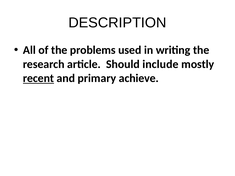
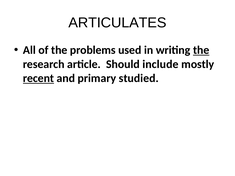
DESCRIPTION: DESCRIPTION -> ARTICULATES
the at (201, 50) underline: none -> present
achieve: achieve -> studied
